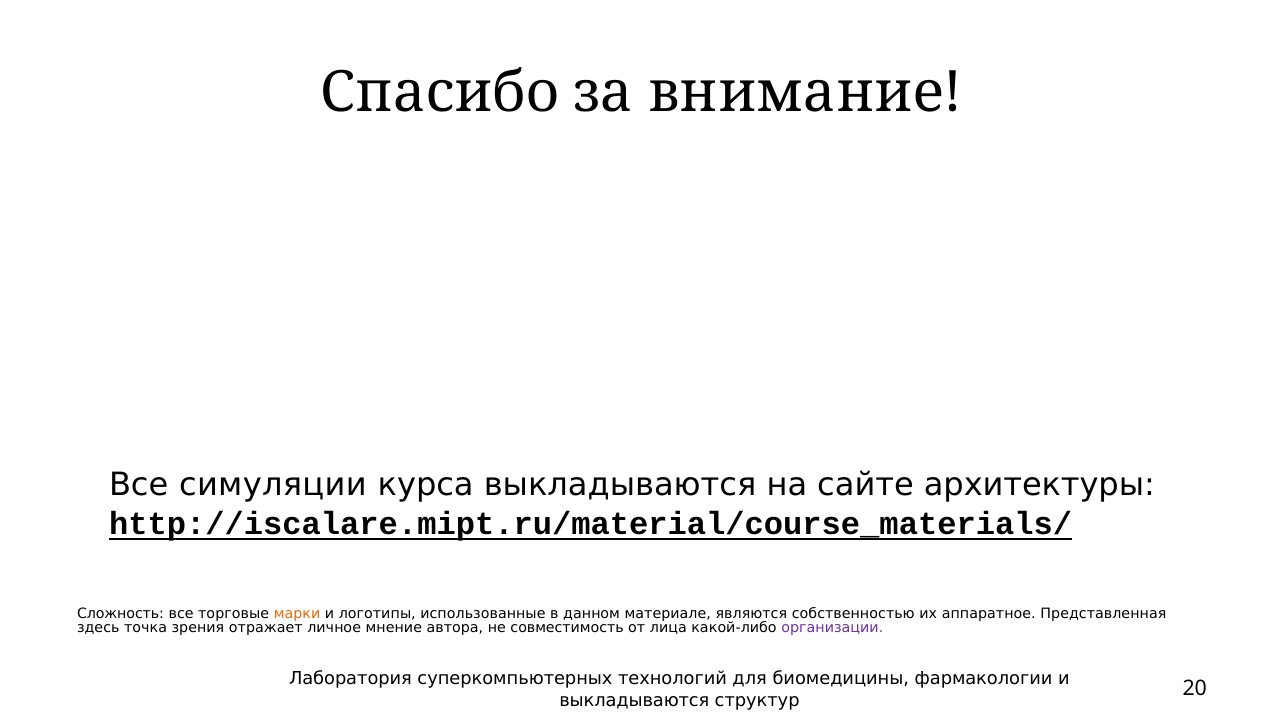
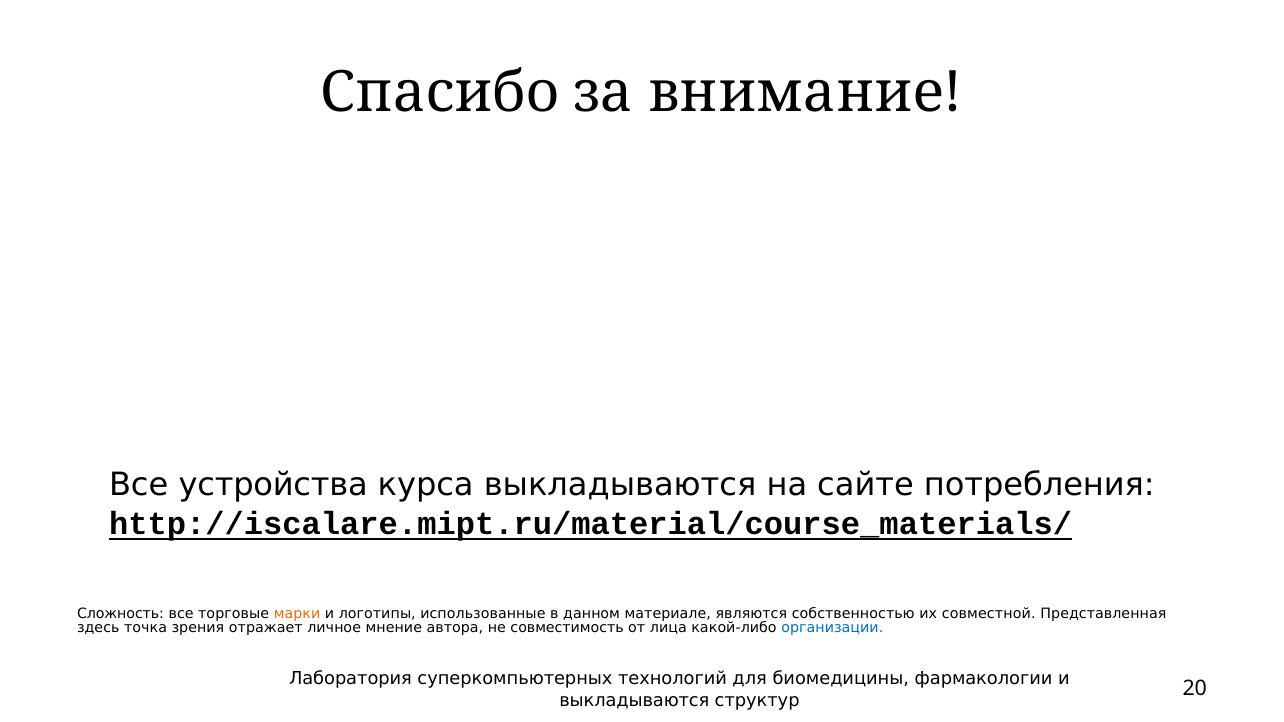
симуляции: симуляции -> устройства
архитектуры: архитектуры -> потребления
аппаратное: аппаратное -> совместной
организации colour: purple -> blue
